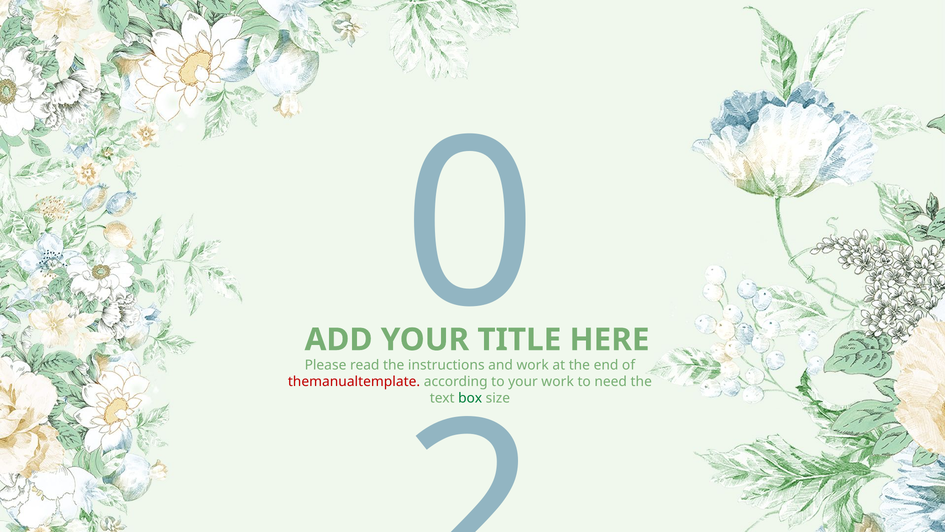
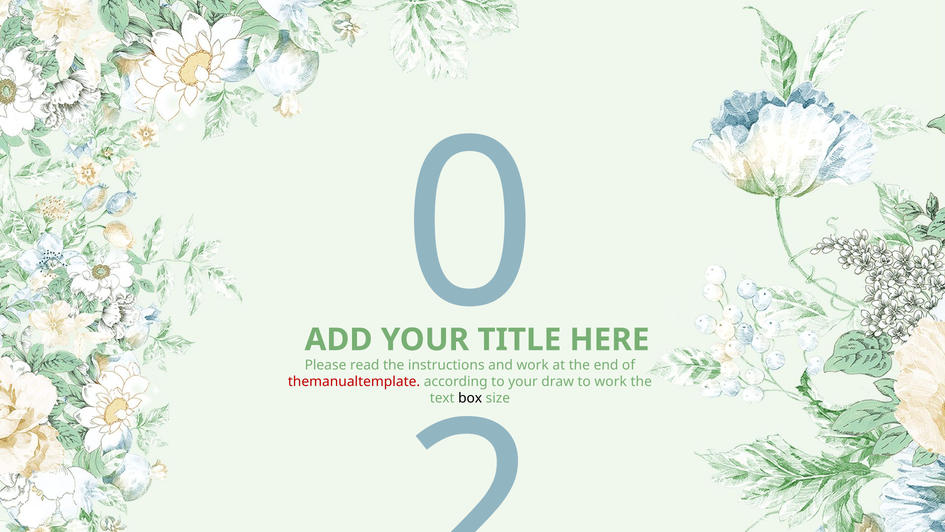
work at (558, 381): work -> draw
to need: need -> work
box colour: green -> black
